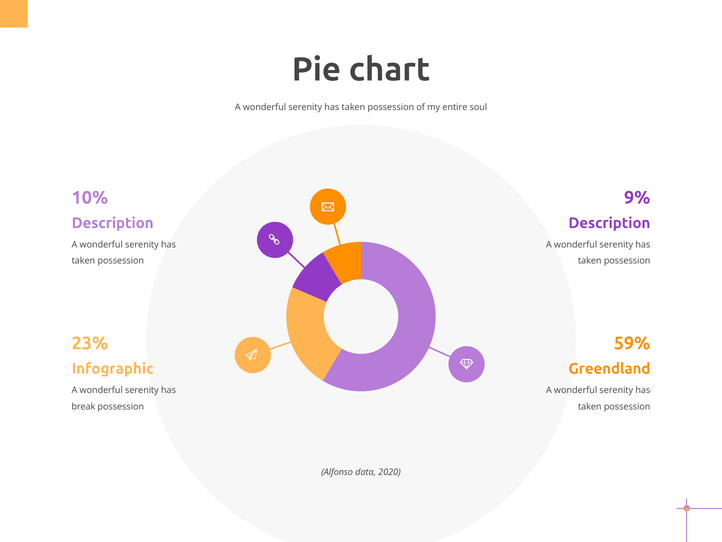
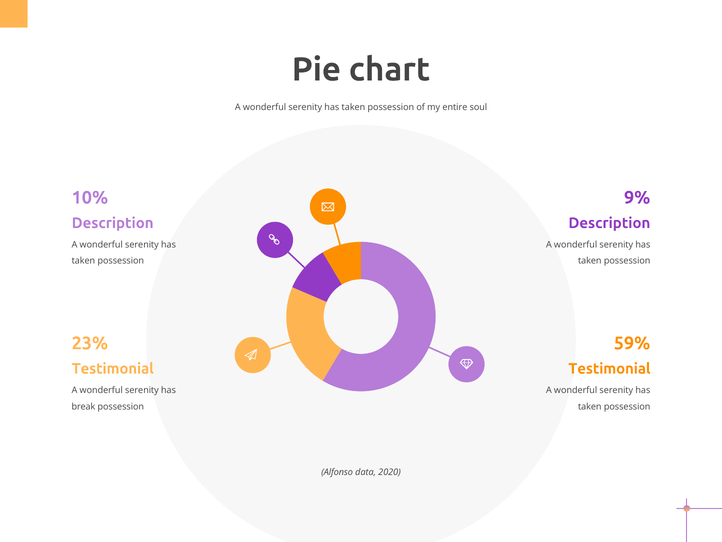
Infographic at (113, 368): Infographic -> Testimonial
Greendland at (609, 368): Greendland -> Testimonial
